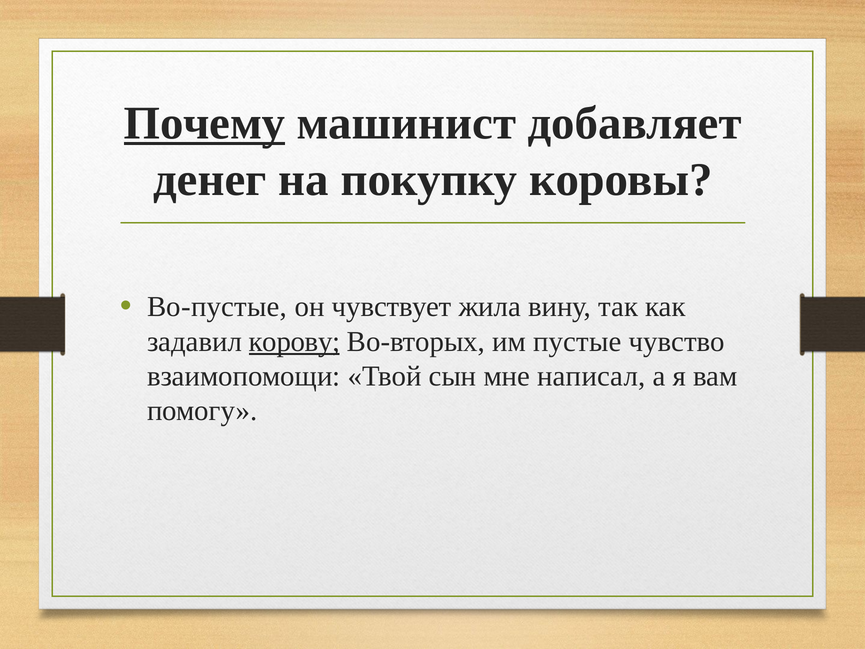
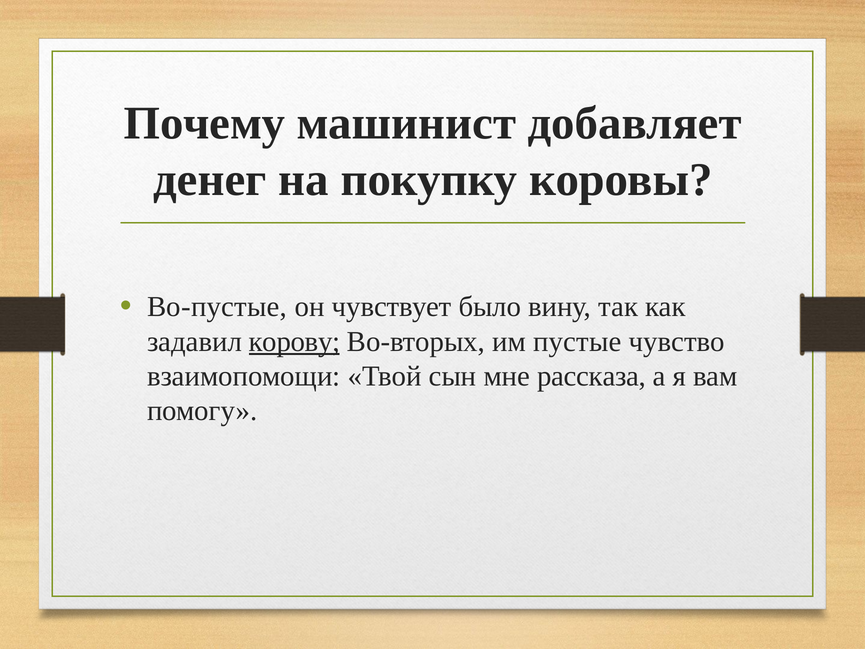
Почему underline: present -> none
жила: жила -> было
написал: написал -> рассказа
